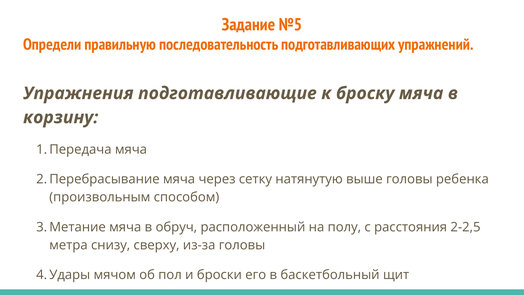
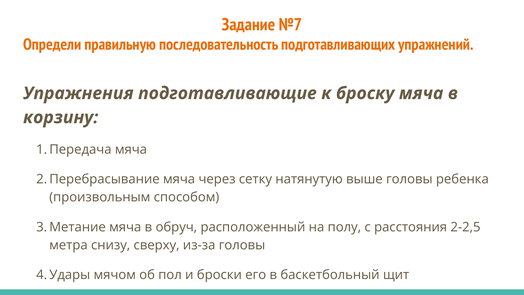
№5: №5 -> №7
